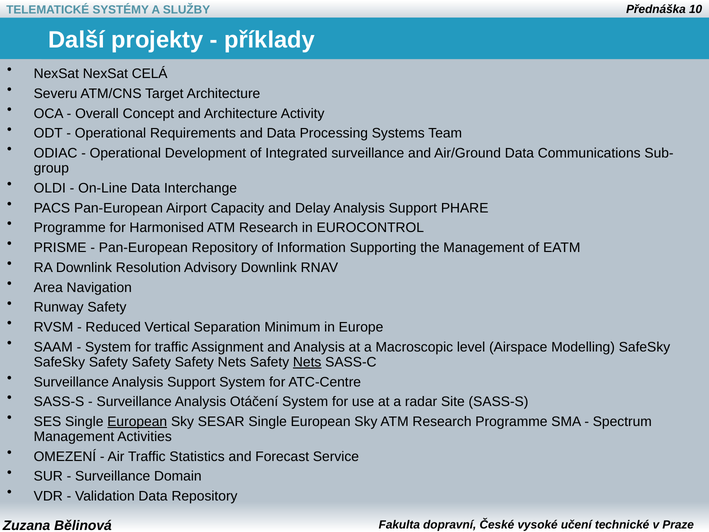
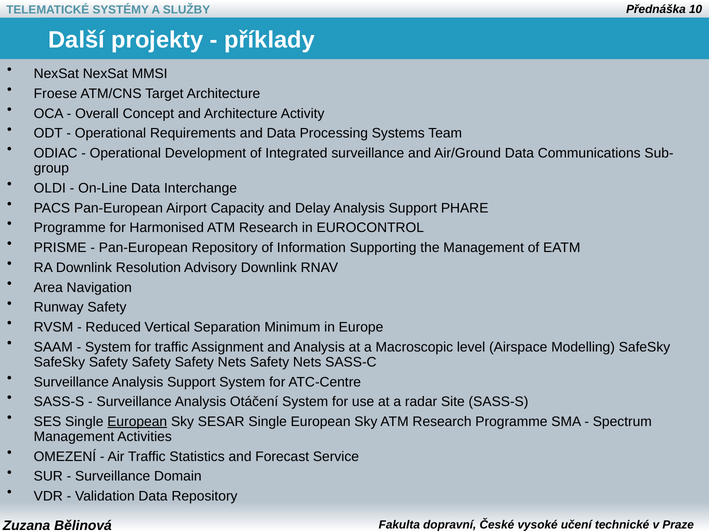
CELÁ: CELÁ -> MMSI
Severu: Severu -> Froese
Nets at (307, 362) underline: present -> none
